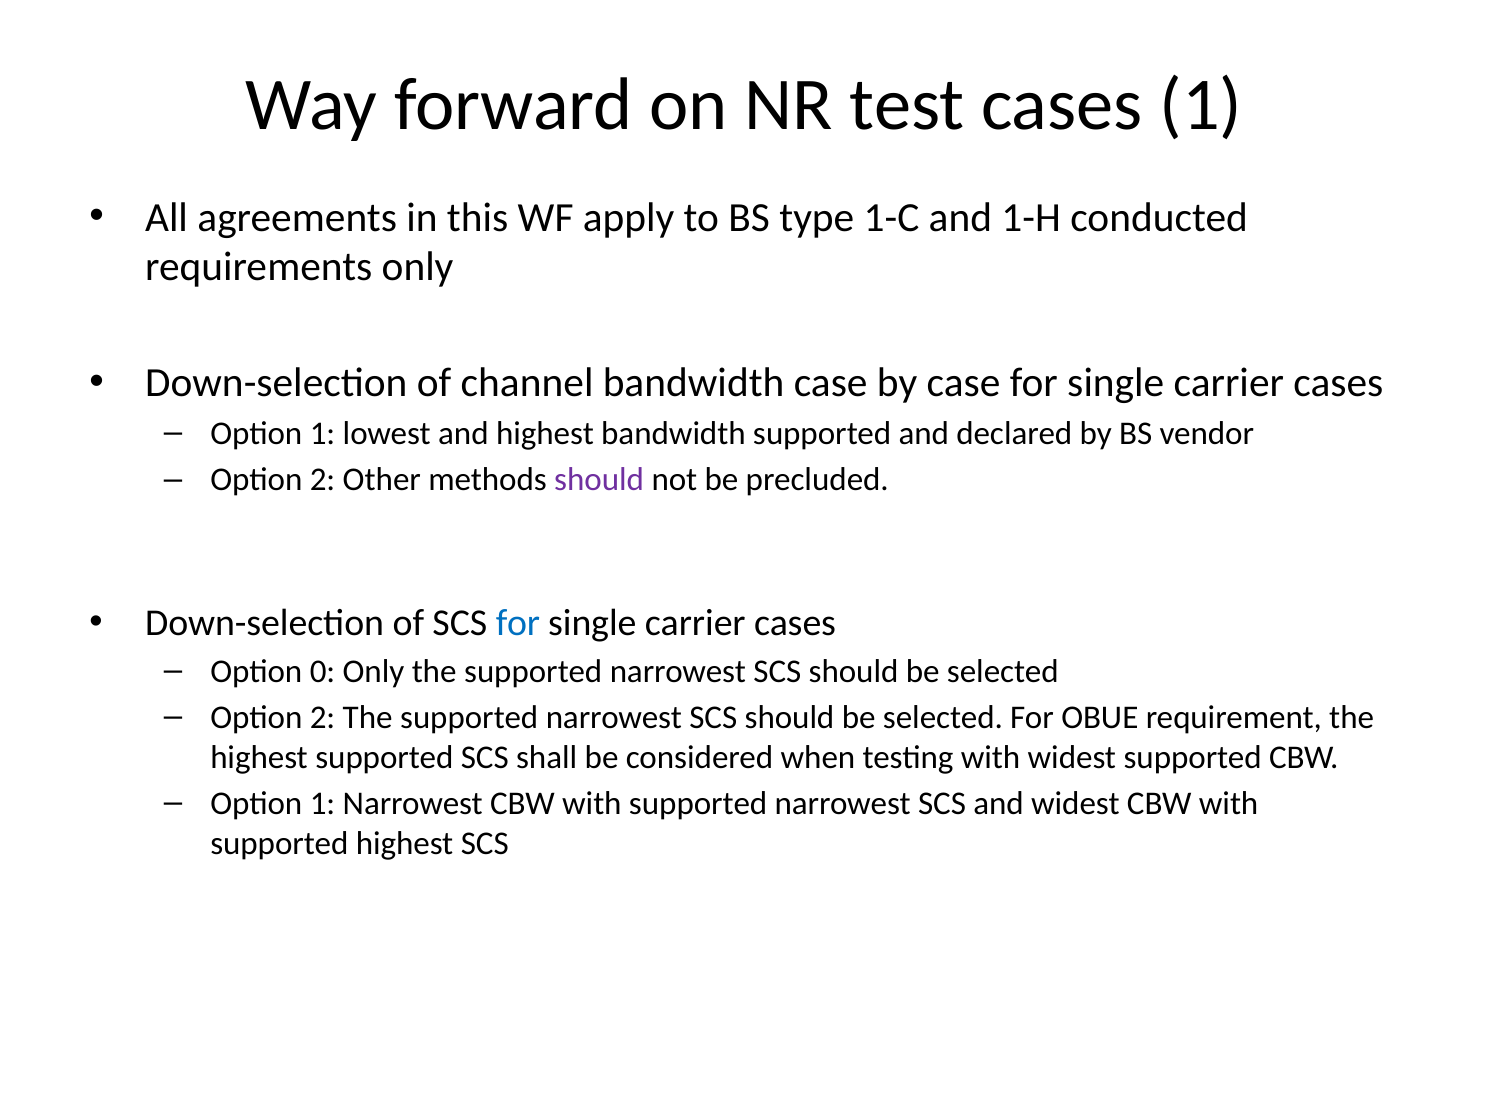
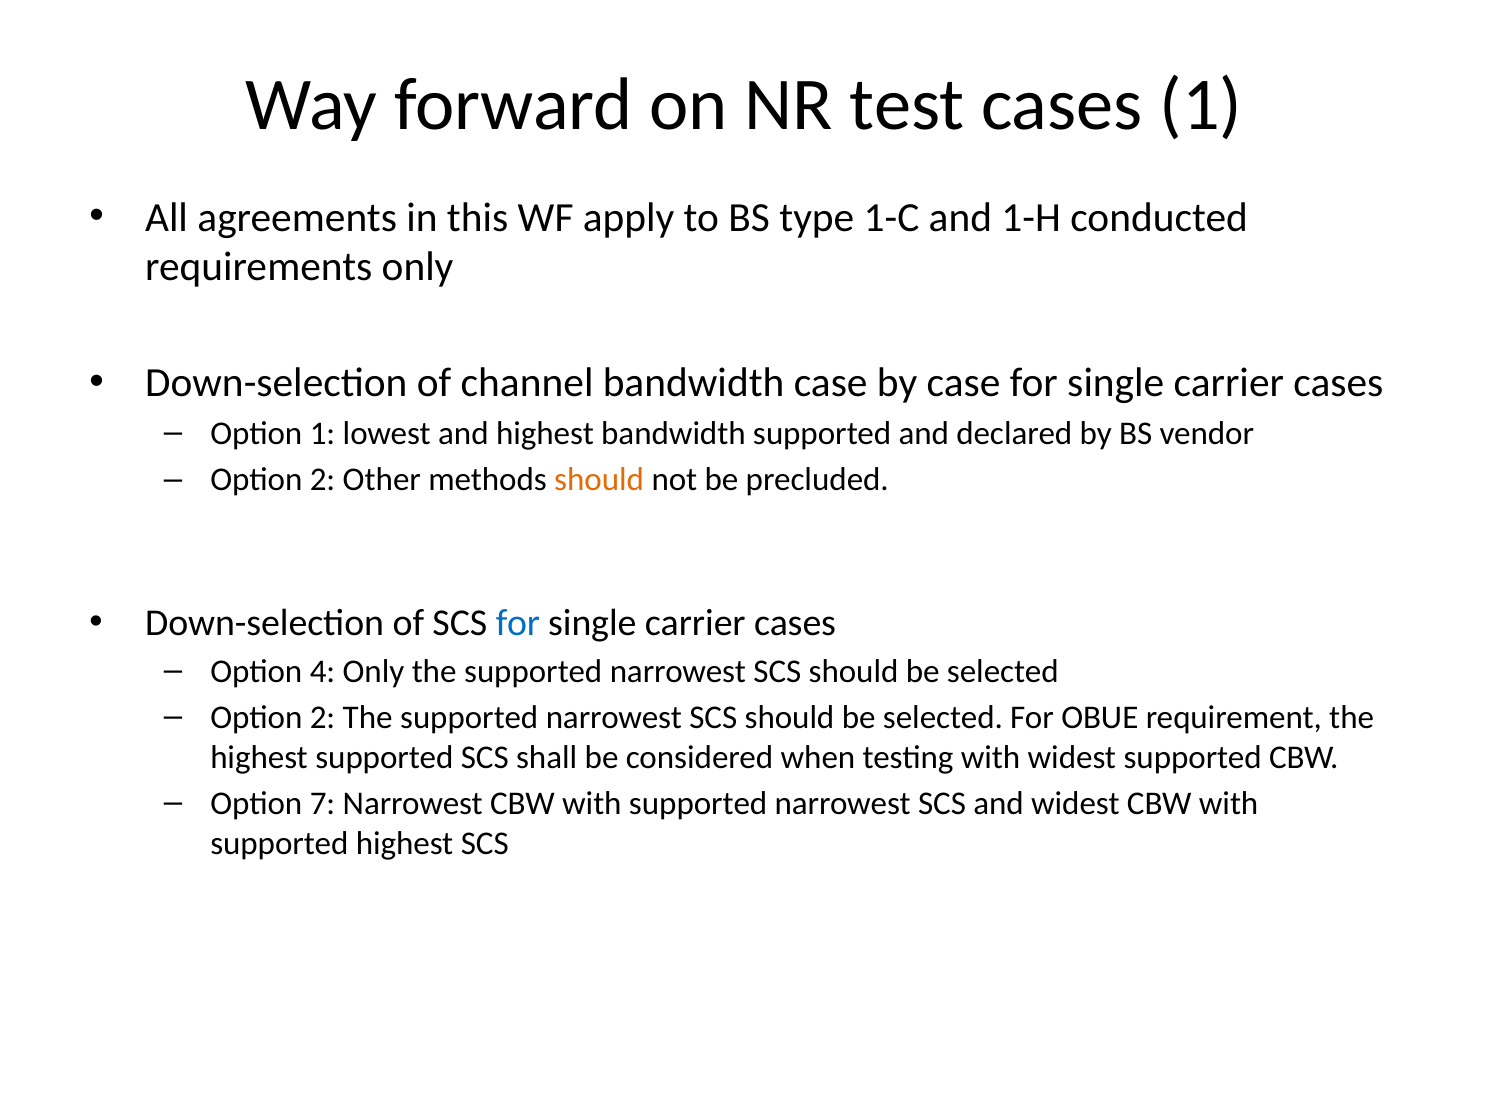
should at (599, 480) colour: purple -> orange
0: 0 -> 4
1 at (322, 804): 1 -> 7
